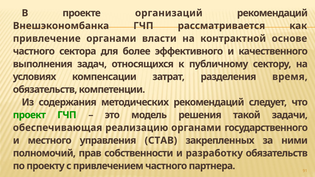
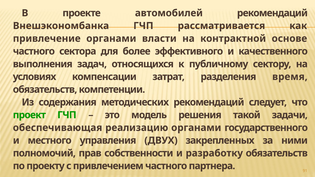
организаций: организаций -> автомобилей
СТАВ: СТАВ -> ДВУХ
